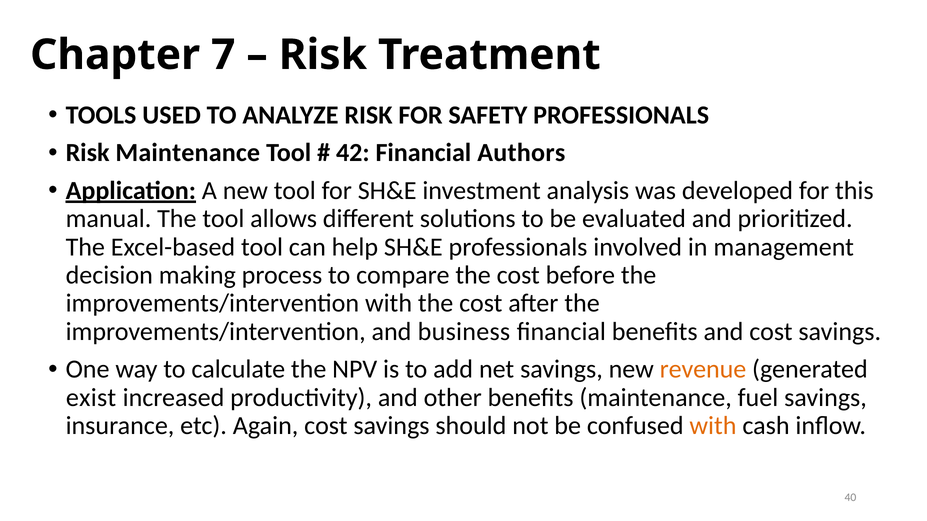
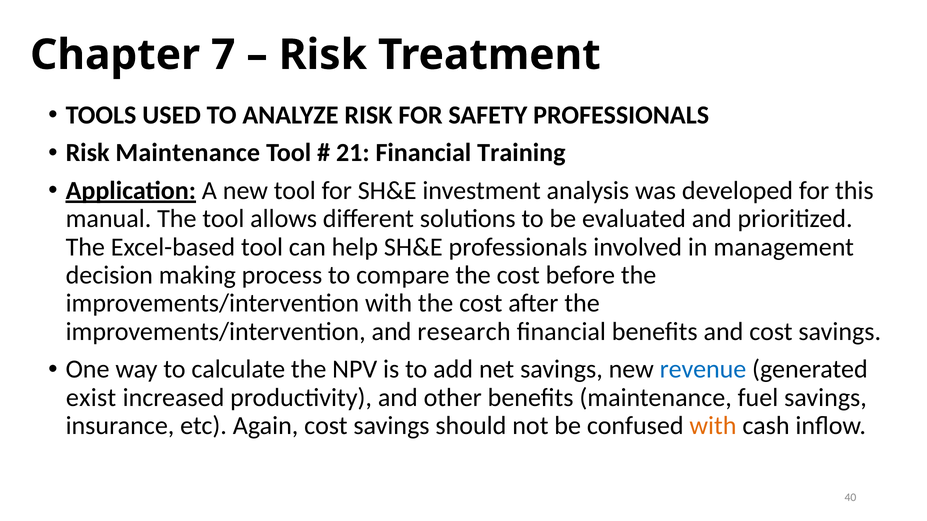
42: 42 -> 21
Authors: Authors -> Training
business: business -> research
revenue colour: orange -> blue
